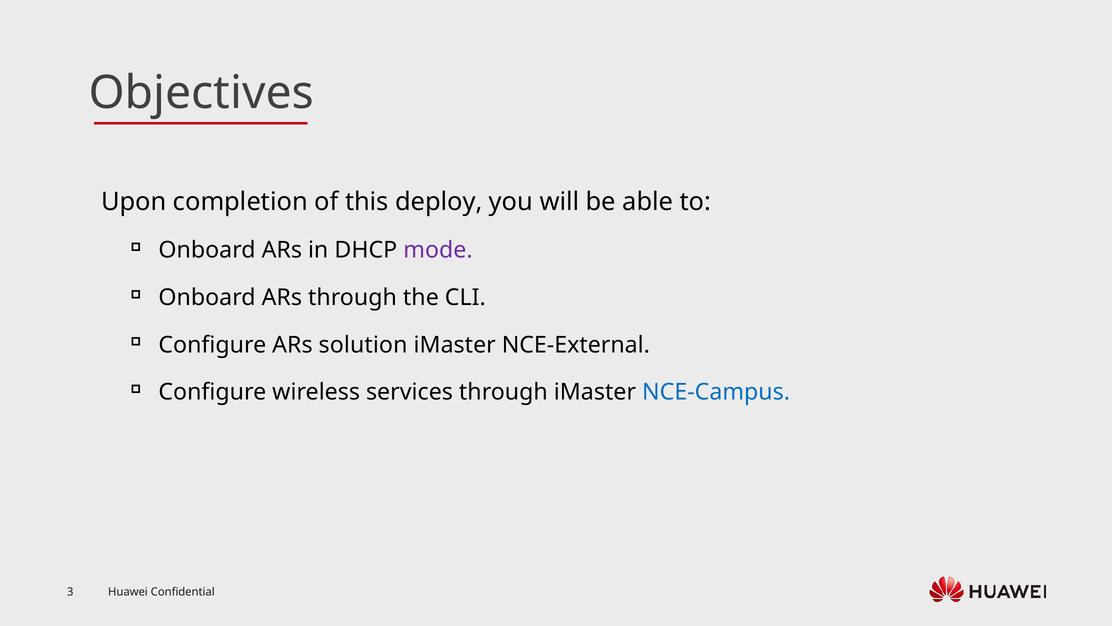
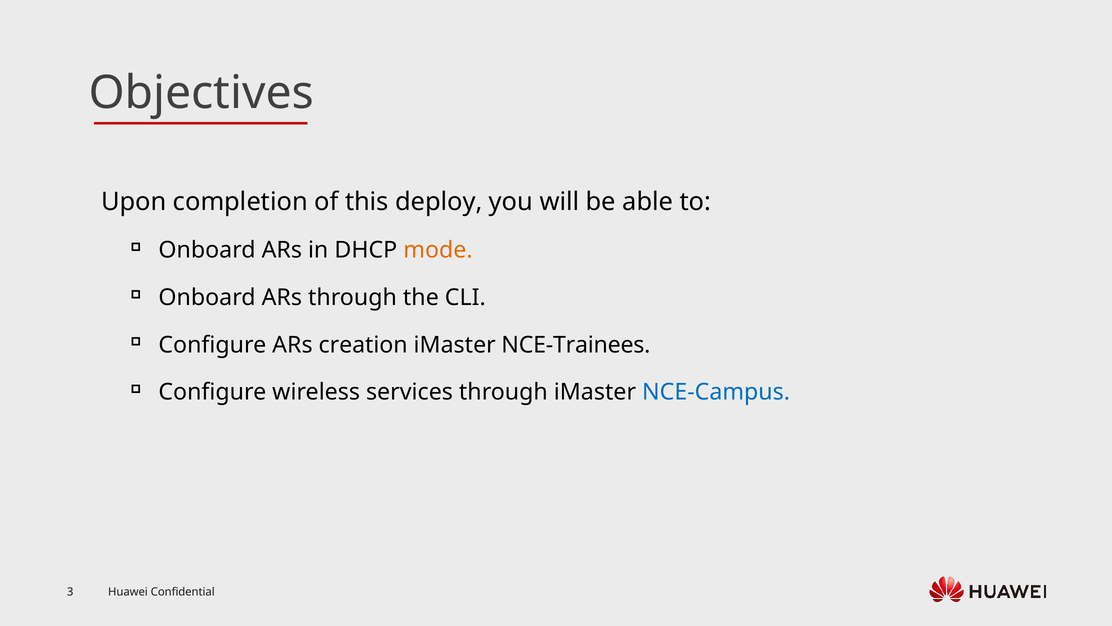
mode colour: purple -> orange
solution: solution -> creation
NCE-External: NCE-External -> NCE-Trainees
